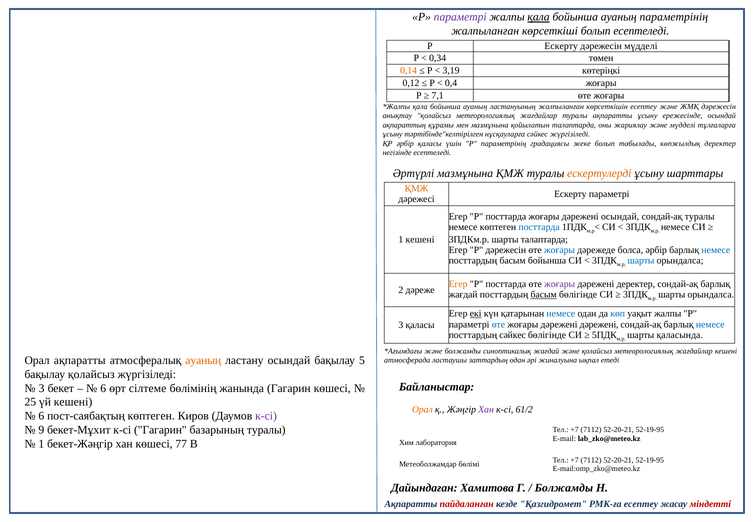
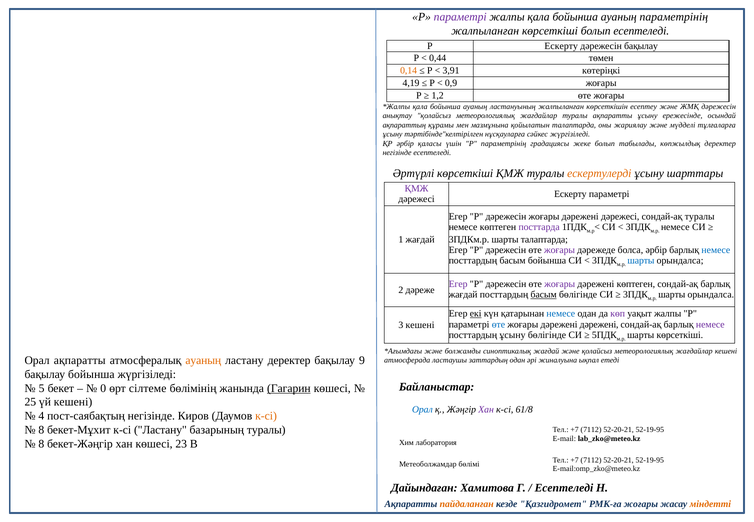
қала at (539, 17) underline: present -> none
дәрежесін мүдделі: мүдделі -> бақылау
0,34: 0,34 -> 0,44
3,19: 3,19 -> 3,91
0,12: 0,12 -> 4,19
0,4: 0,4 -> 0,9
7,1: 7,1 -> 1,2
Әртүрлі мазмұнына: мазмұнына -> көрсеткіші
ҚМЖ at (417, 189) colour: orange -> purple
посттарда at (506, 217): посттарда -> дәрежесін
дәрежені осындай: осындай -> дәрежесі
посттарда at (539, 227) colour: blue -> purple
1 кешені: кешені -> жағдай
жоғары at (559, 250) colour: blue -> purple
Егер at (458, 284) colour: orange -> purple
посттарда at (506, 284): посттарда -> дәрежесін
дәрежені деректер: деректер -> көптеген
көп colour: blue -> purple
немесе at (710, 324) colour: blue -> purple
3 қаласы: қаласы -> кешені
посттардың сәйкес: сәйкес -> ұсыну
шарты қаласында: қаласында -> көрсеткіші
ластану осындай: осындай -> деректер
5: 5 -> 9
бақылау қолайсыз: қолайсыз -> бойынша
3 at (42, 388): 3 -> 5
6 at (103, 388): 6 -> 0
Гагарин at (289, 388) underline: none -> present
Орал at (422, 409) colour: orange -> blue
61/2: 61/2 -> 61/8
6 at (41, 416): 6 -> 4
пост-саябақтың көптеген: көптеген -> негізінде
к-сі at (266, 416) colour: purple -> orange
9 at (41, 430): 9 -> 8
к-сі Гагарин: Гагарин -> Ластану
1 at (41, 444): 1 -> 8
77: 77 -> 23
Болжамды at (564, 488): Болжамды -> Есептеледі
пайдаланған colour: red -> orange
РМК-ға есептеу: есептеу -> жоғары
міндетті colour: red -> orange
